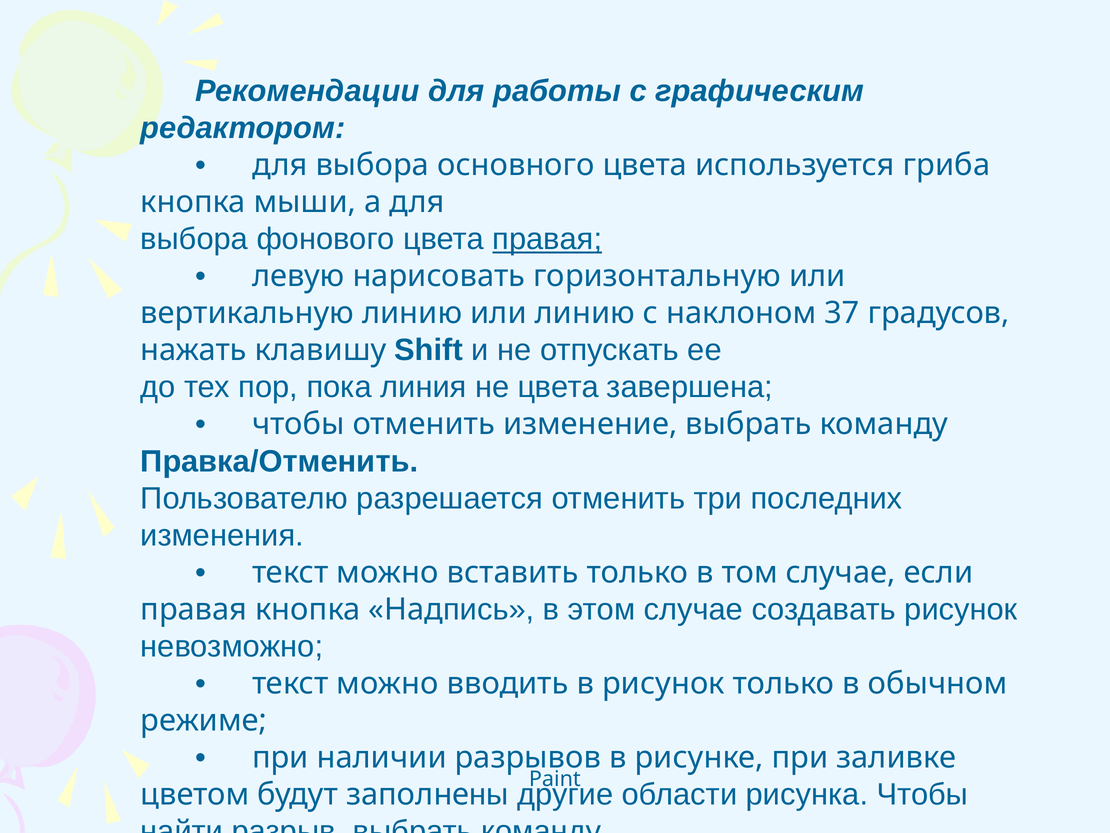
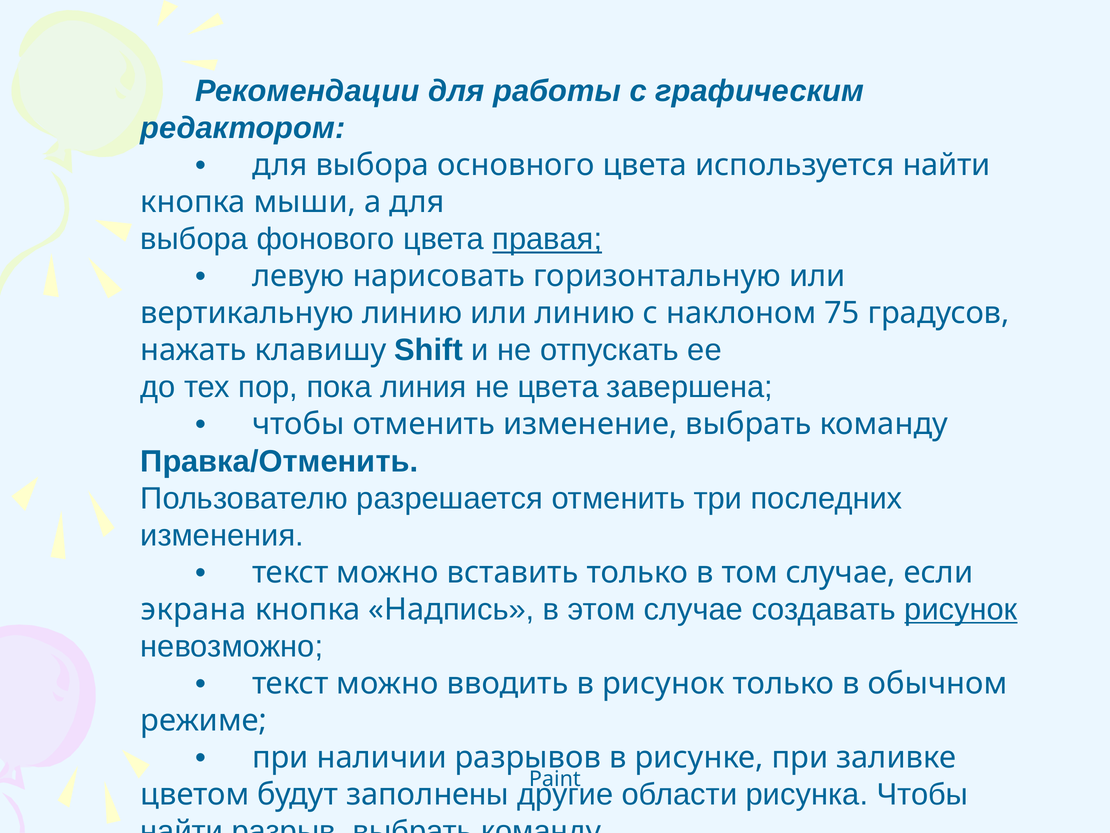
используется гриба: гриба -> найти
37: 37 -> 75
правая at (194, 609): правая -> экрана
рисунок at (961, 609) underline: none -> present
